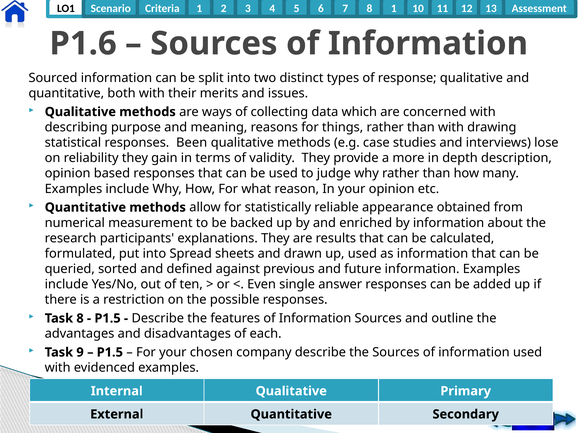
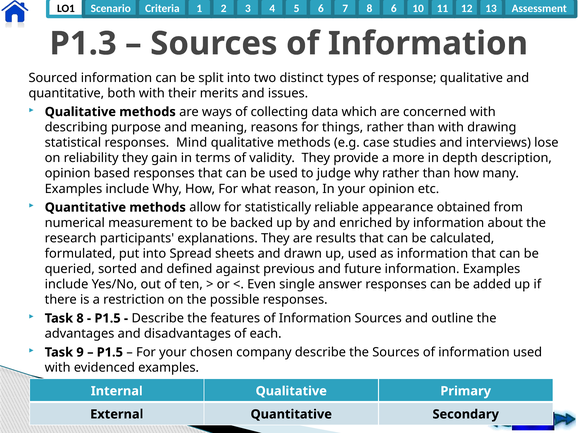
8 1: 1 -> 6
P1.6: P1.6 -> P1.3
Been: Been -> Mind
